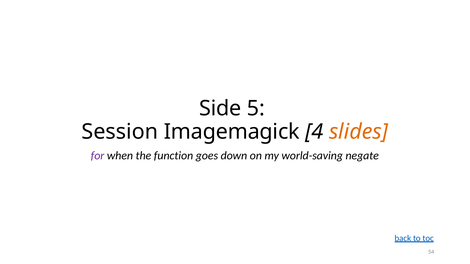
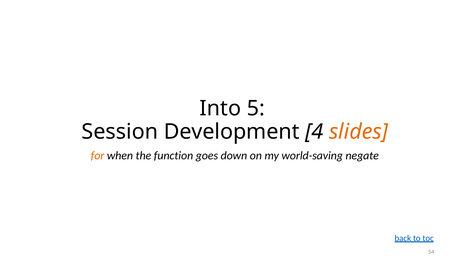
Side: Side -> Into
Imagemagick: Imagemagick -> Development
for colour: purple -> orange
